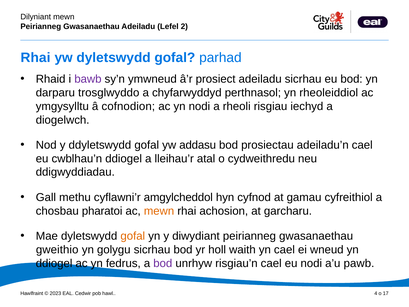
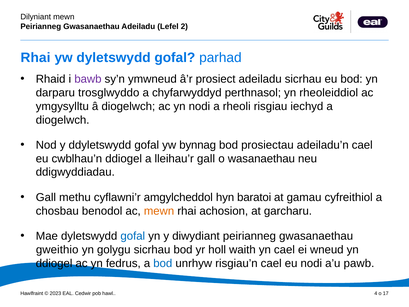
â cofnodion: cofnodion -> diogelwch
addasu: addasu -> bynnag
lleihau’r atal: atal -> gall
cydweithredu: cydweithredu -> wasanaethau
cyfnod: cyfnod -> baratoi
pharatoi: pharatoi -> benodol
gofal at (133, 236) colour: orange -> blue
bod at (163, 263) colour: purple -> blue
